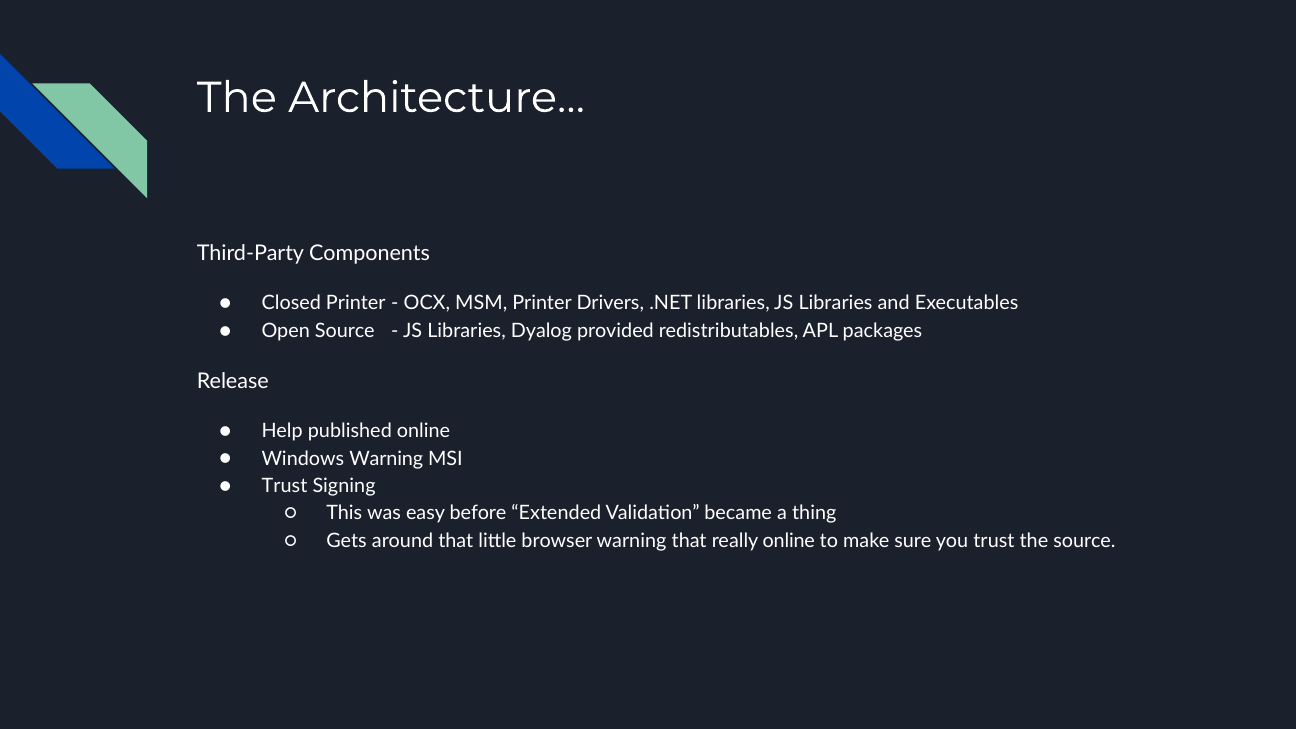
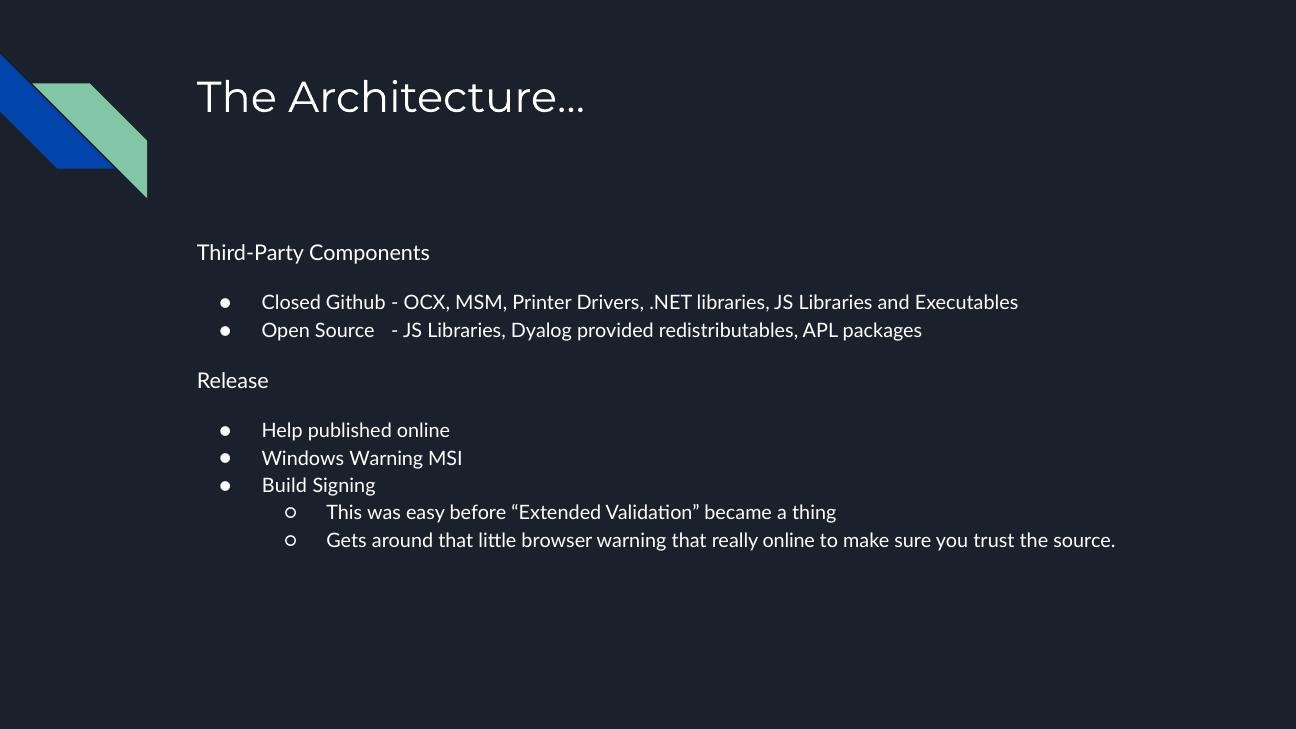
Closed Printer: Printer -> Github
Trust at (285, 486): Trust -> Build
